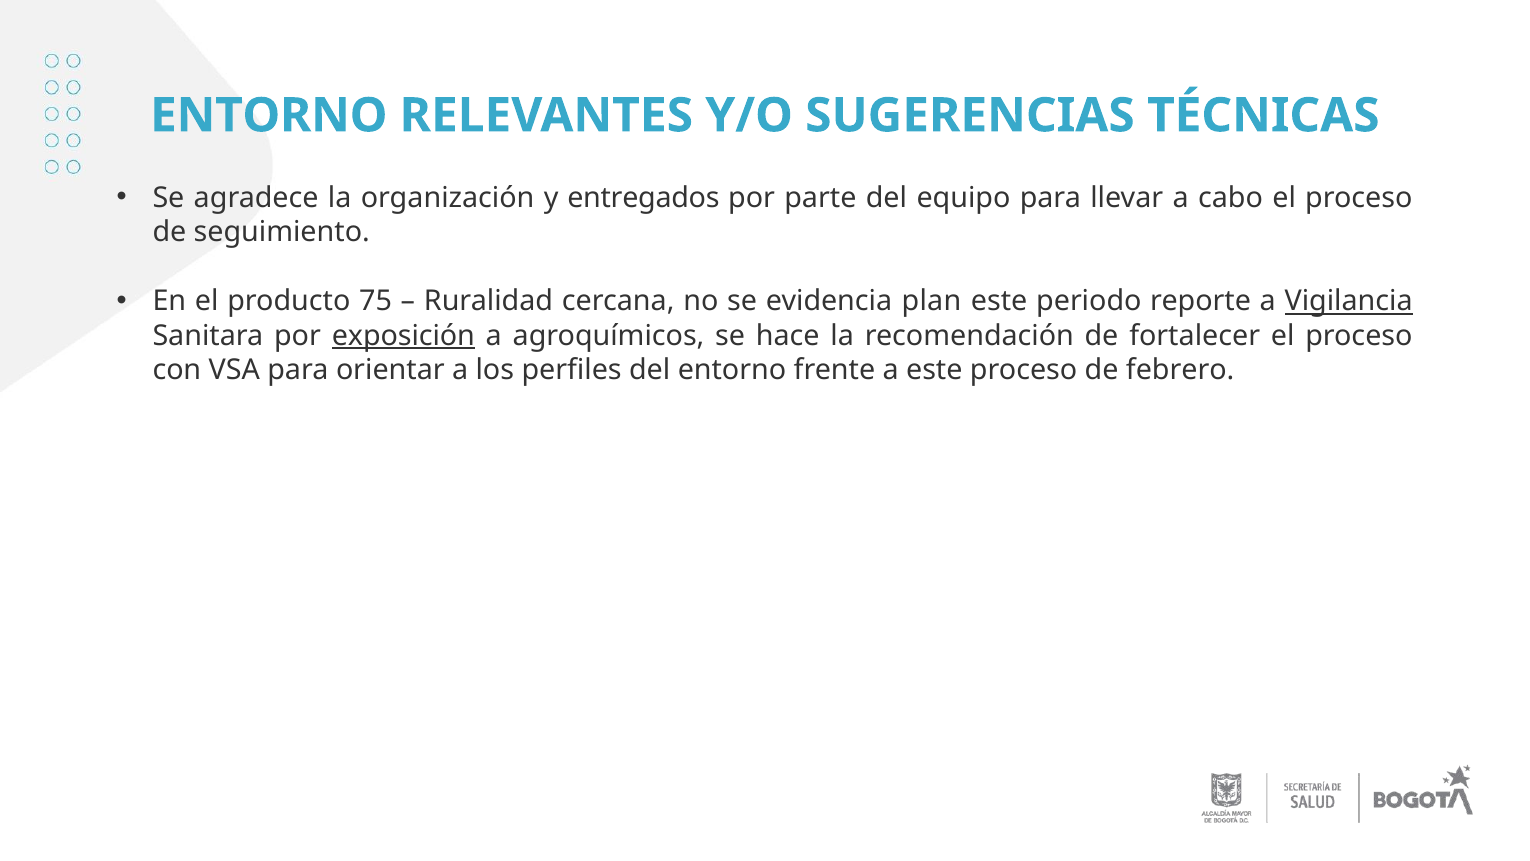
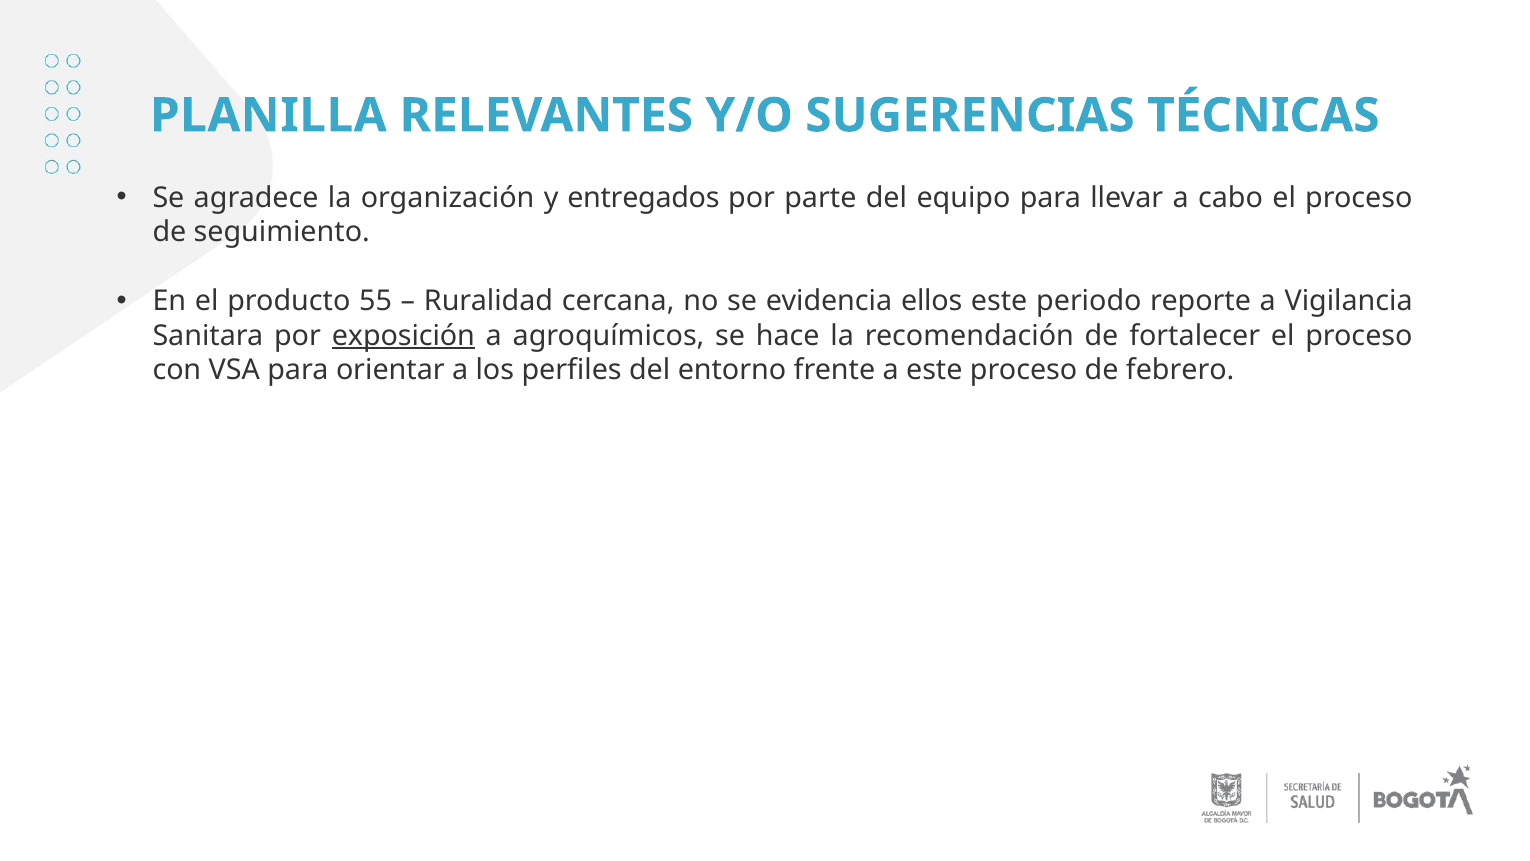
ENTORNO at (269, 116): ENTORNO -> PLANILLA
75: 75 -> 55
plan: plan -> ellos
Vigilancia underline: present -> none
